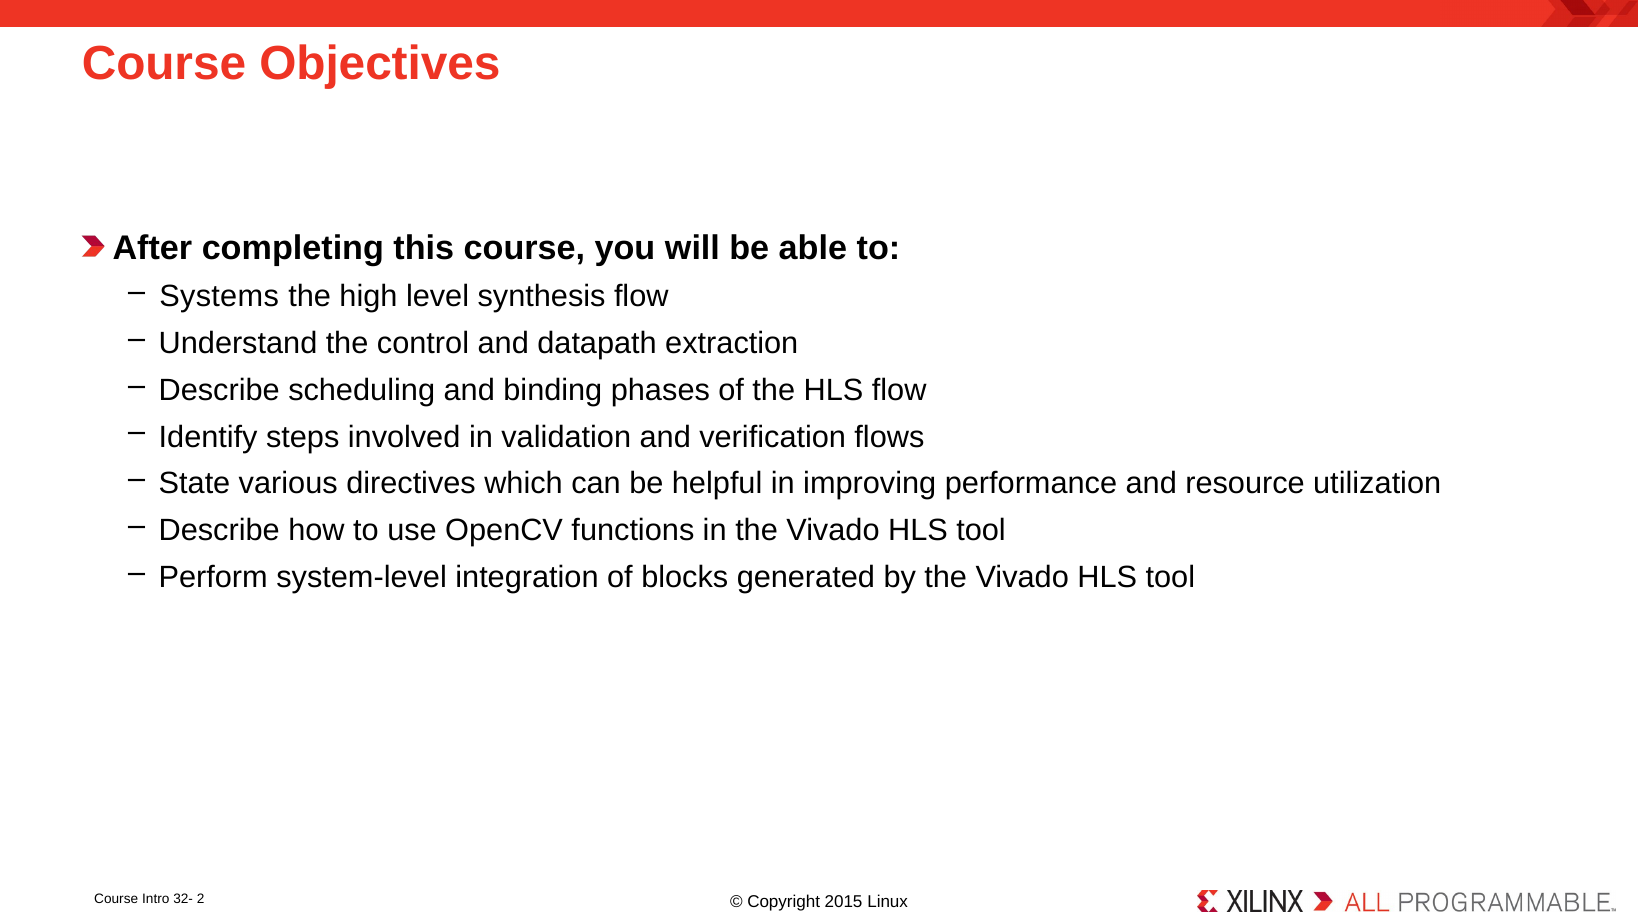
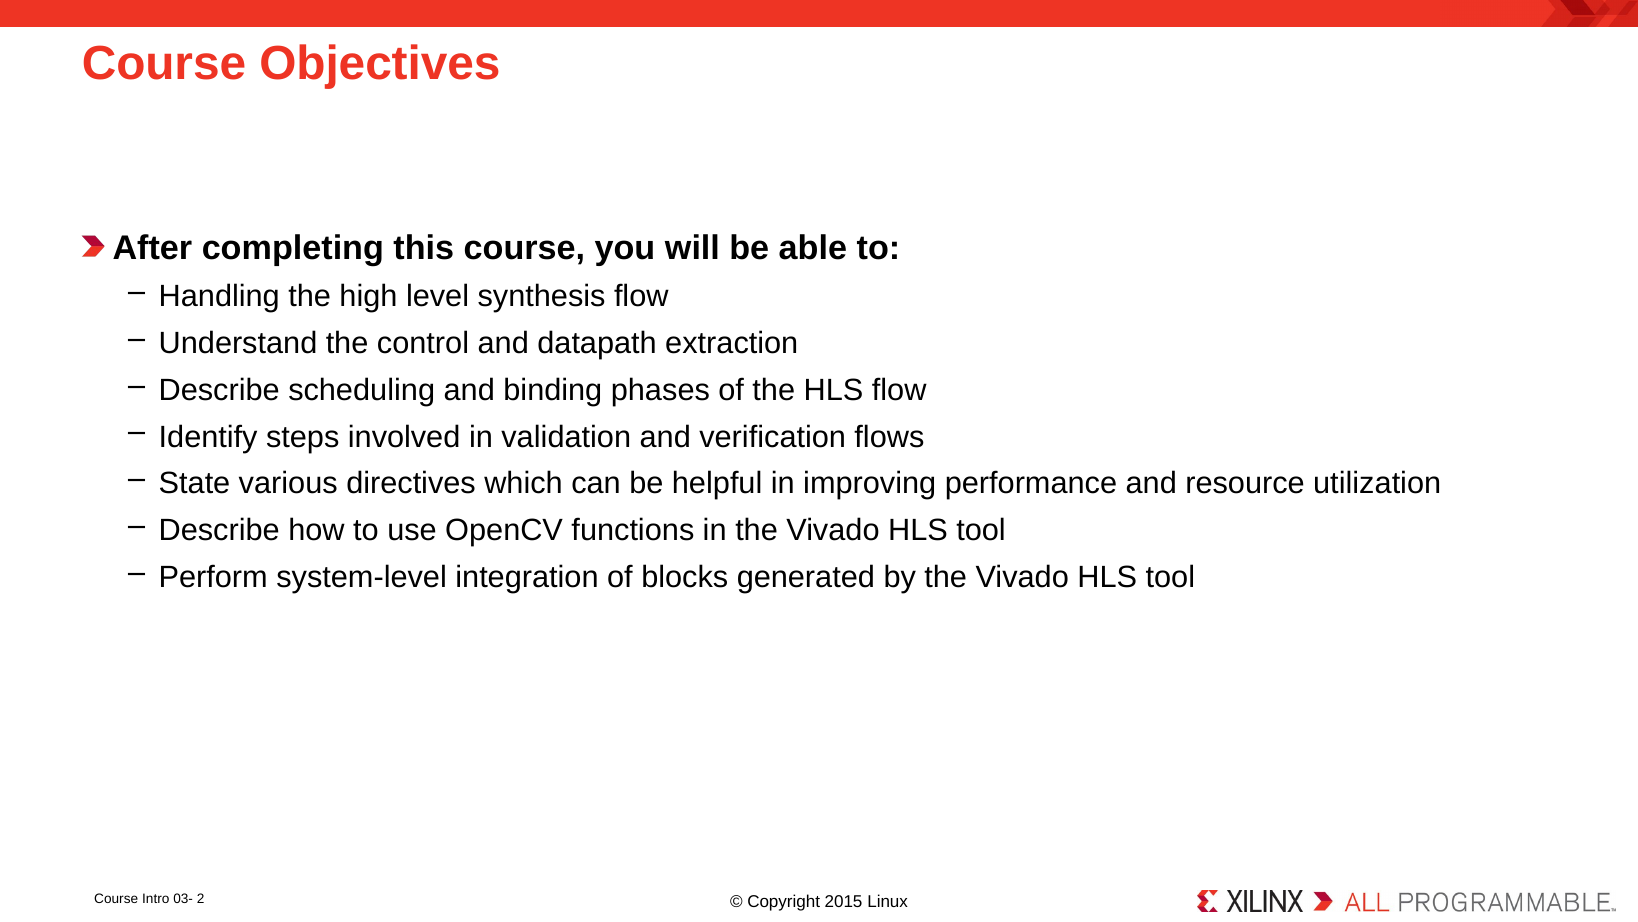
Systems: Systems -> Handling
32-: 32- -> 03-
